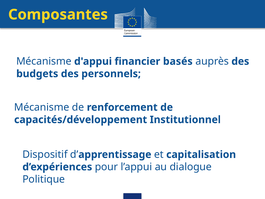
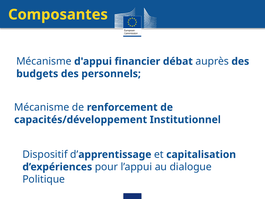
basés: basés -> débat
